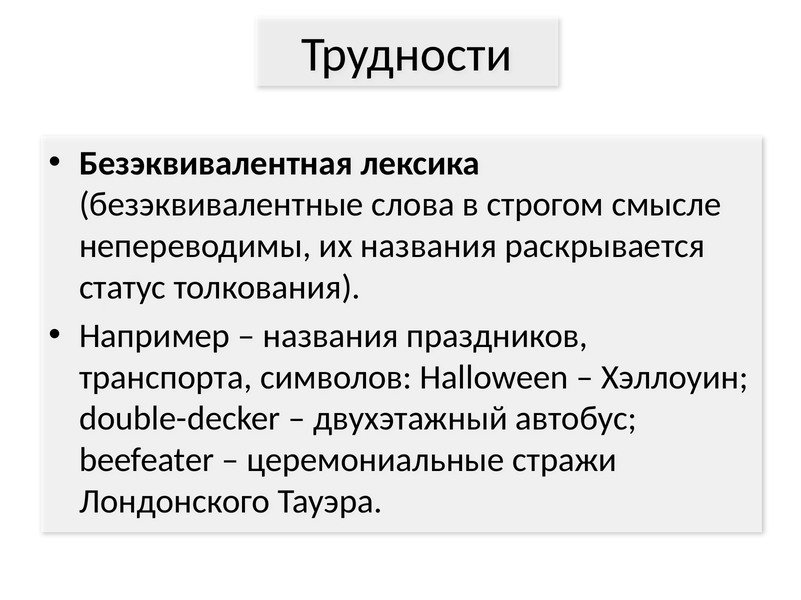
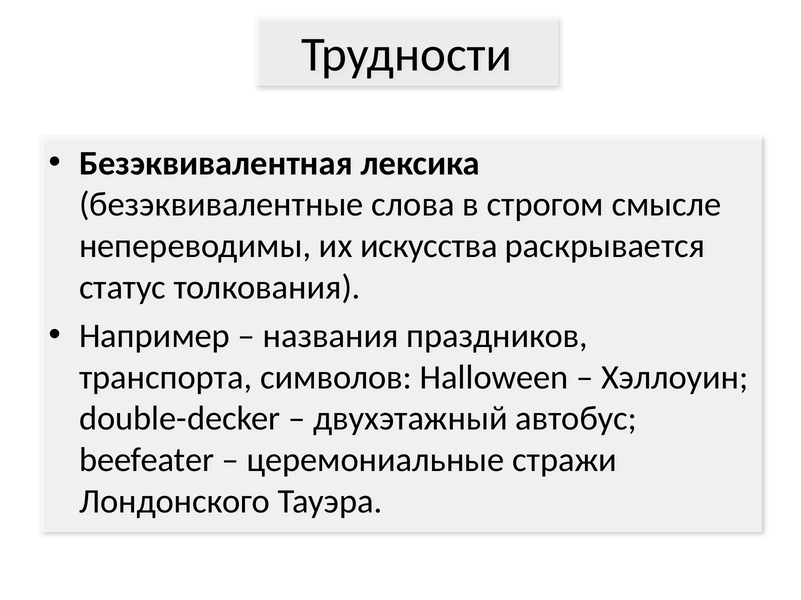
их названия: названия -> искусства
